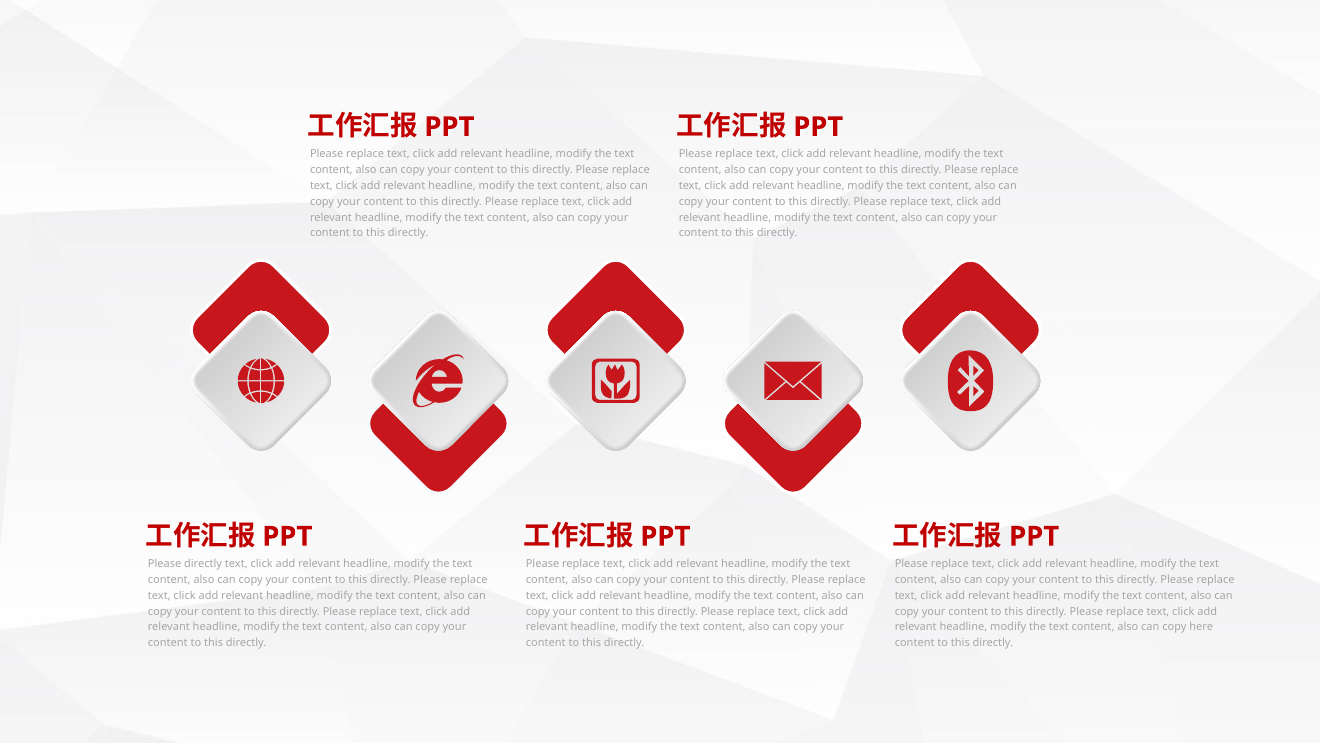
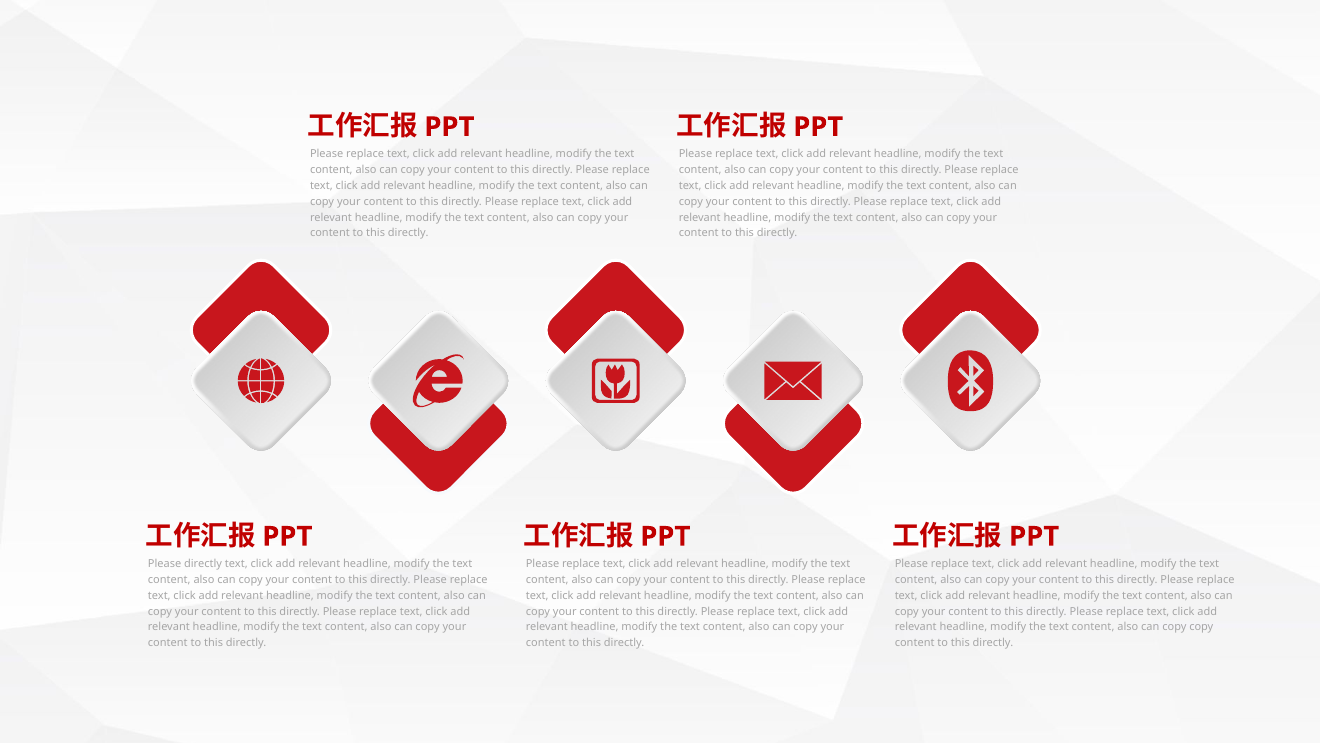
copy here: here -> copy
